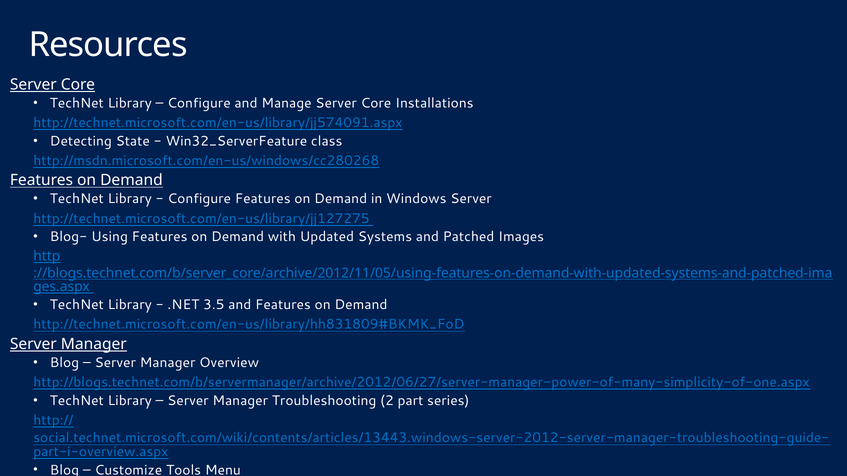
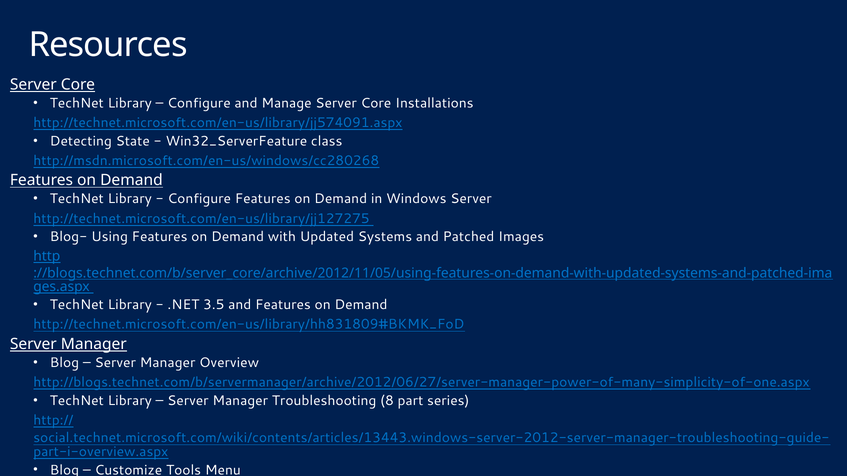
2: 2 -> 8
